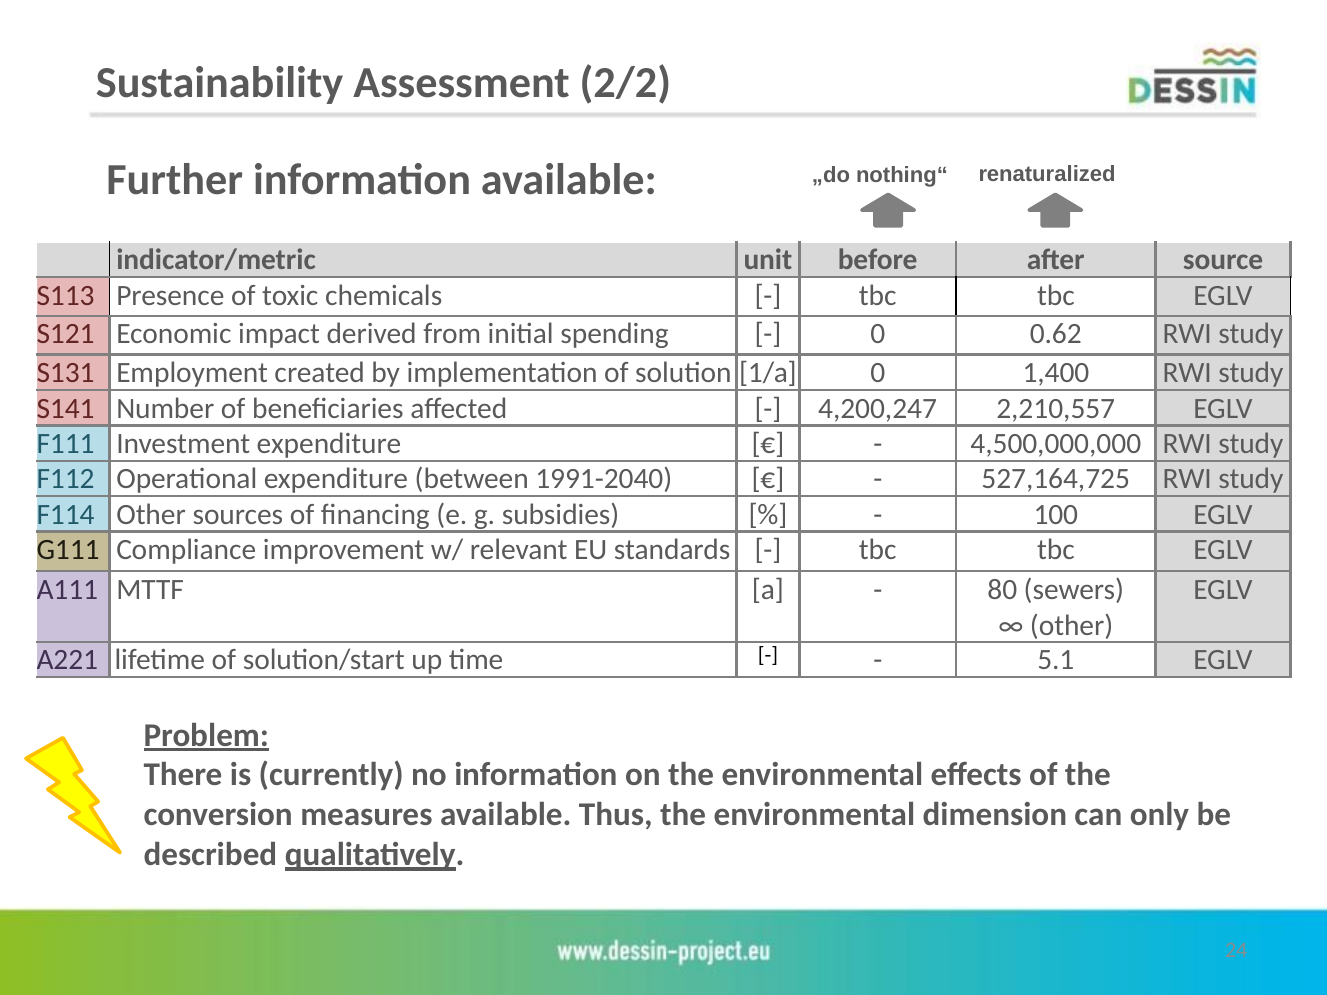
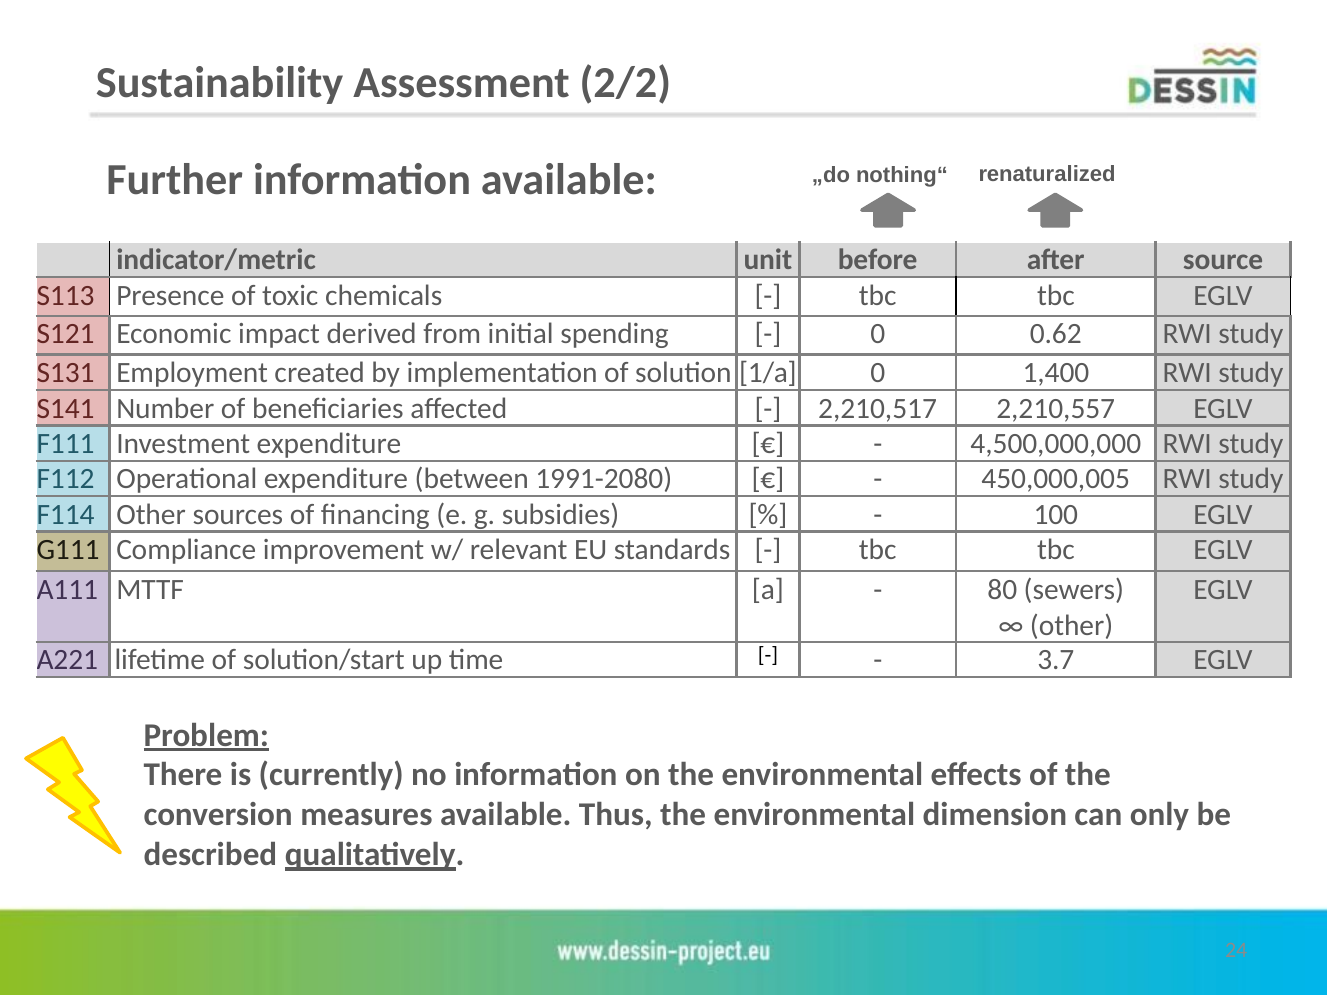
4,200,247: 4,200,247 -> 2,210,517
1991-2040: 1991-2040 -> 1991-2080
527,164,725: 527,164,725 -> 450,000,005
5.1: 5.1 -> 3.7
